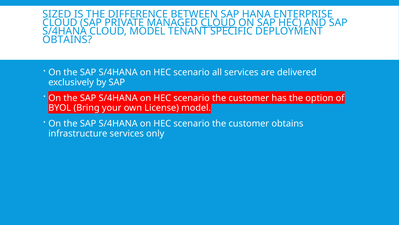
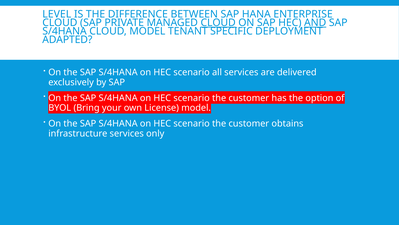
SIZED: SIZED -> LEVEL
AND underline: none -> present
OBTAINS at (67, 40): OBTAINS -> ADAPTED
